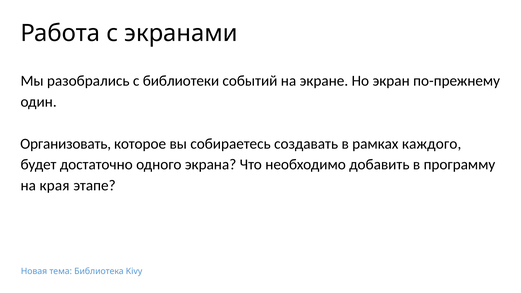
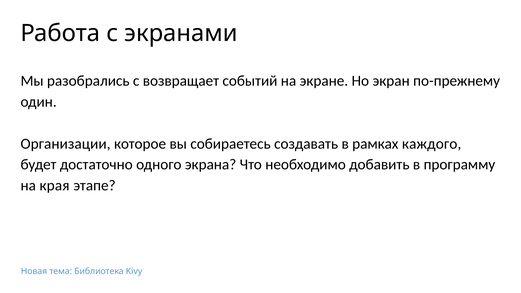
библиотеки: библиотеки -> возвращает
Организовать: Организовать -> Организации
